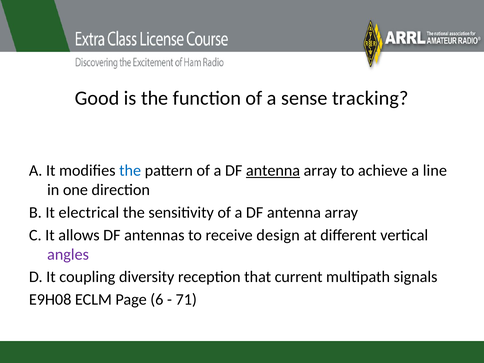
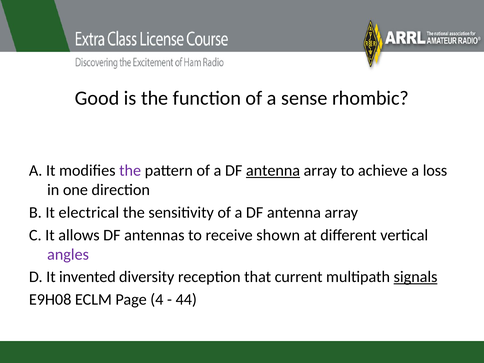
tracking: tracking -> rhombic
the at (130, 170) colour: blue -> purple
line: line -> loss
design: design -> shown
coupling: coupling -> invented
signals underline: none -> present
6: 6 -> 4
71: 71 -> 44
